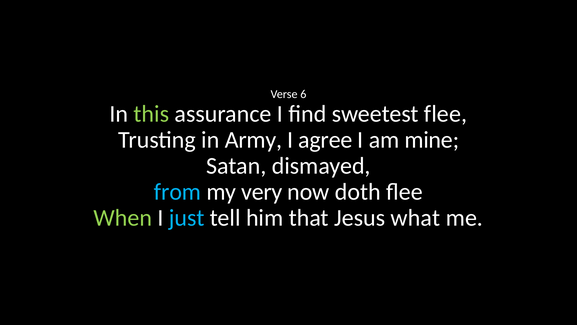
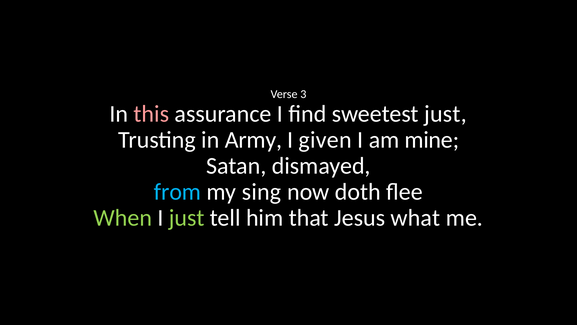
6: 6 -> 3
this colour: light green -> pink
sweetest flee: flee -> just
agree: agree -> given
very: very -> sing
just at (187, 217) colour: light blue -> light green
